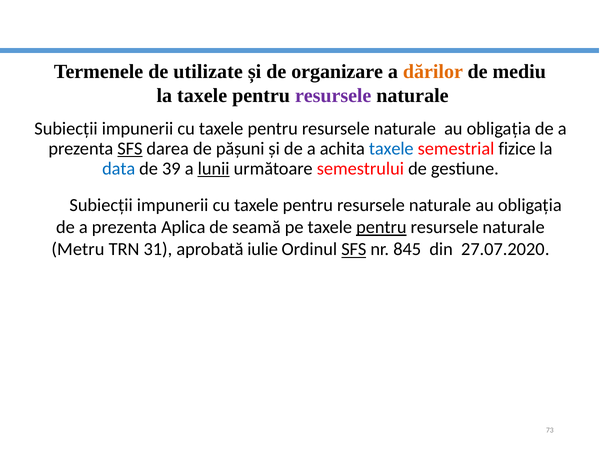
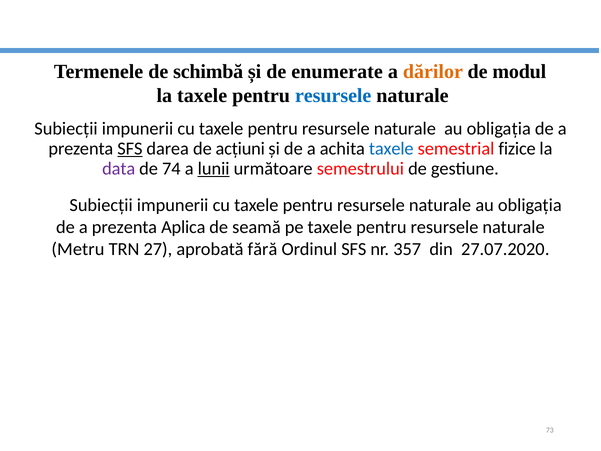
utilizate: utilizate -> schimbă
organizare: organizare -> enumerate
mediu: mediu -> modul
resursele at (333, 96) colour: purple -> blue
păşuni: păşuni -> acţiuni
data colour: blue -> purple
39: 39 -> 74
pentru at (381, 227) underline: present -> none
31: 31 -> 27
iulie: iulie -> fără
SFS at (354, 249) underline: present -> none
845: 845 -> 357
